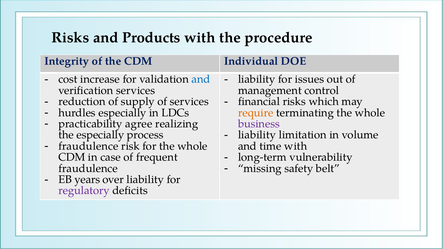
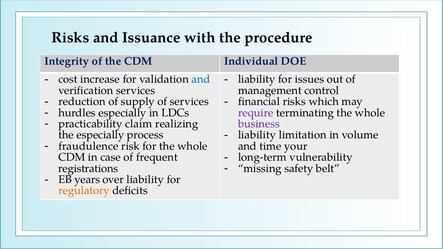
Products: Products -> Issuance
require colour: orange -> purple
agree: agree -> claim
time with: with -> your
fraudulence at (88, 169): fraudulence -> registrations
regulatory colour: purple -> orange
